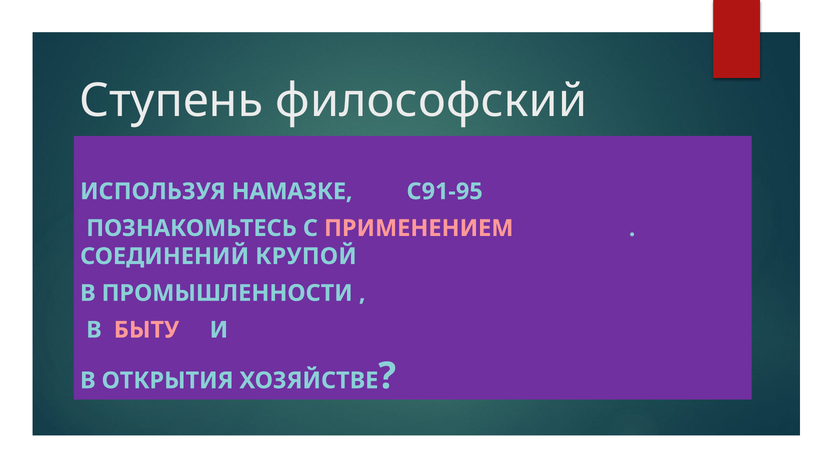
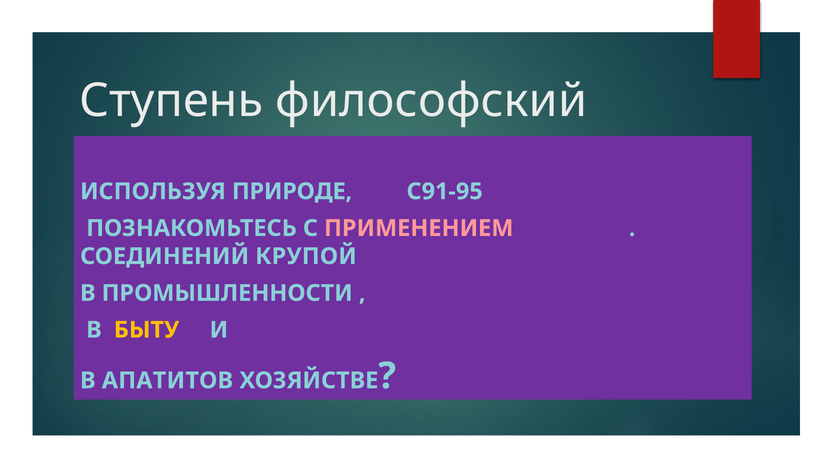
НАМАЗКЕ: НАМАЗКЕ -> ПРИРОДЕ
БЫТУ colour: pink -> yellow
ОТКРЫТИЯ: ОТКРЫТИЯ -> АПАТИТОВ
